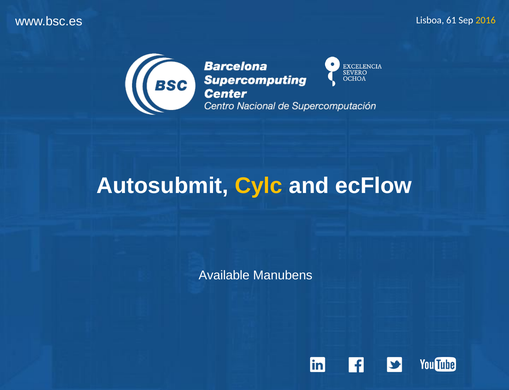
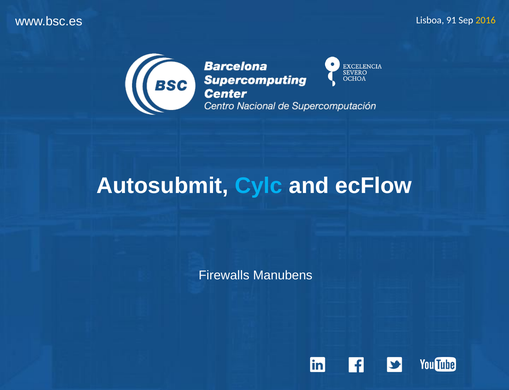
61: 61 -> 91
Cylc colour: yellow -> light blue
Available: Available -> Firewalls
